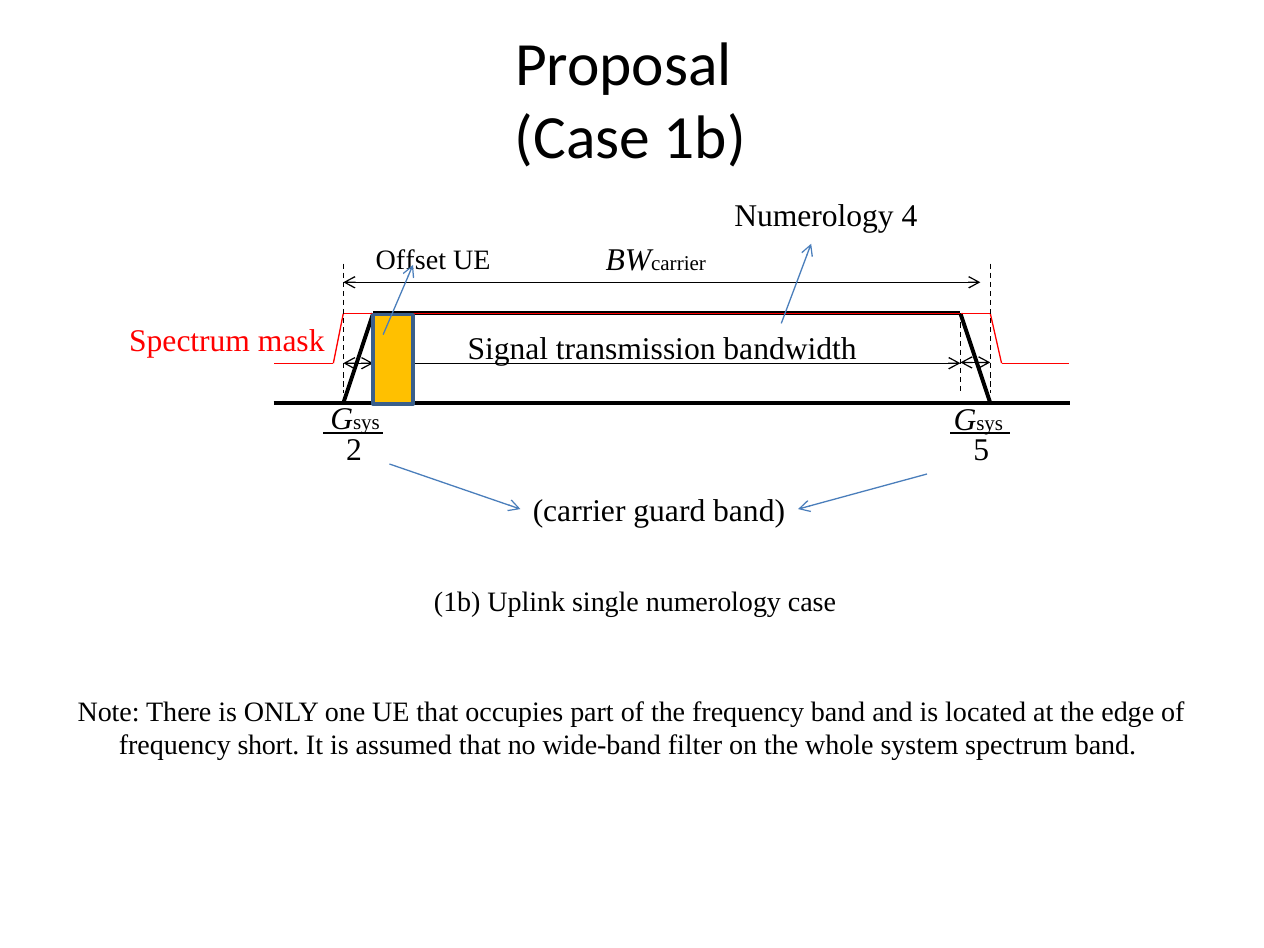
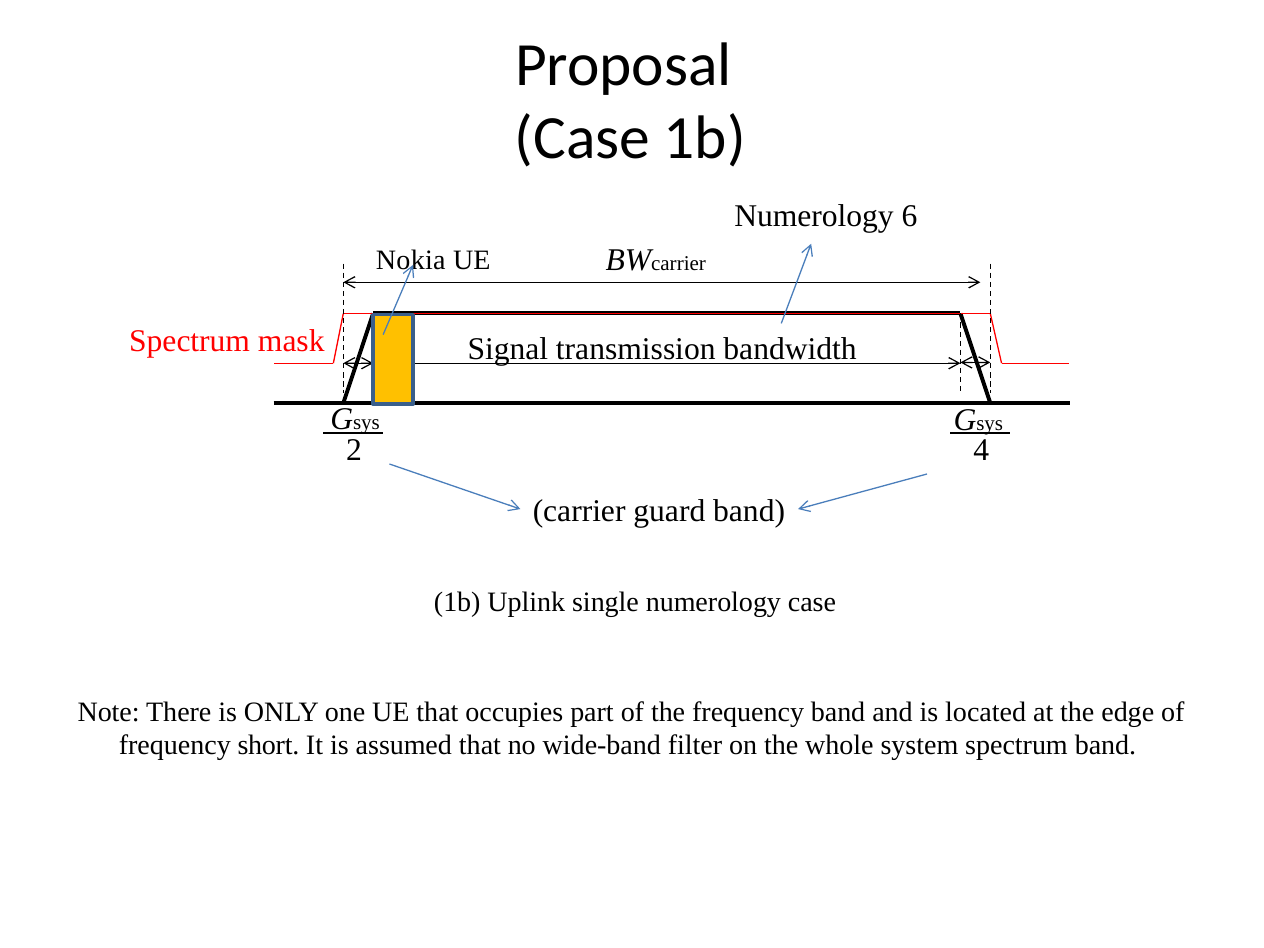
4: 4 -> 6
Offset: Offset -> Nokia
5: 5 -> 4
